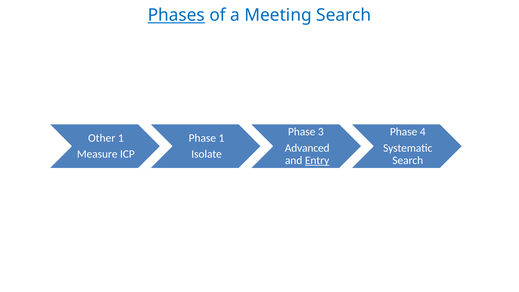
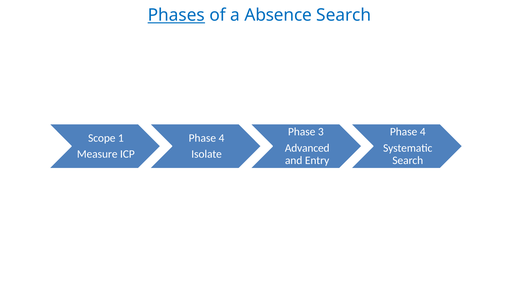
Meeting: Meeting -> Absence
Other: Other -> Scope
1 at (221, 138): 1 -> 4
Entry underline: present -> none
